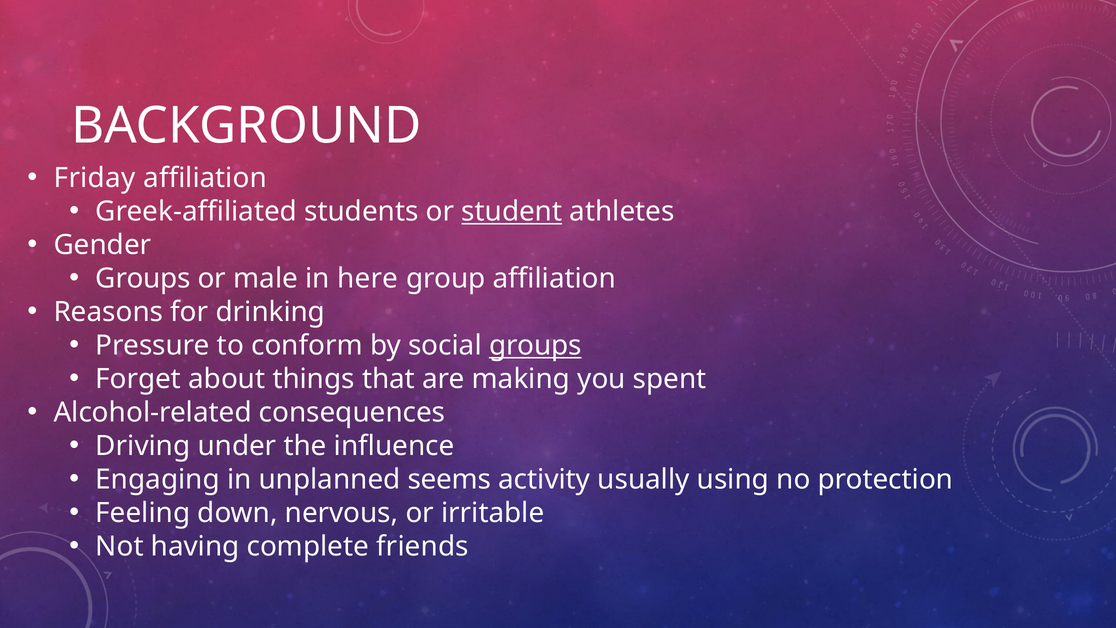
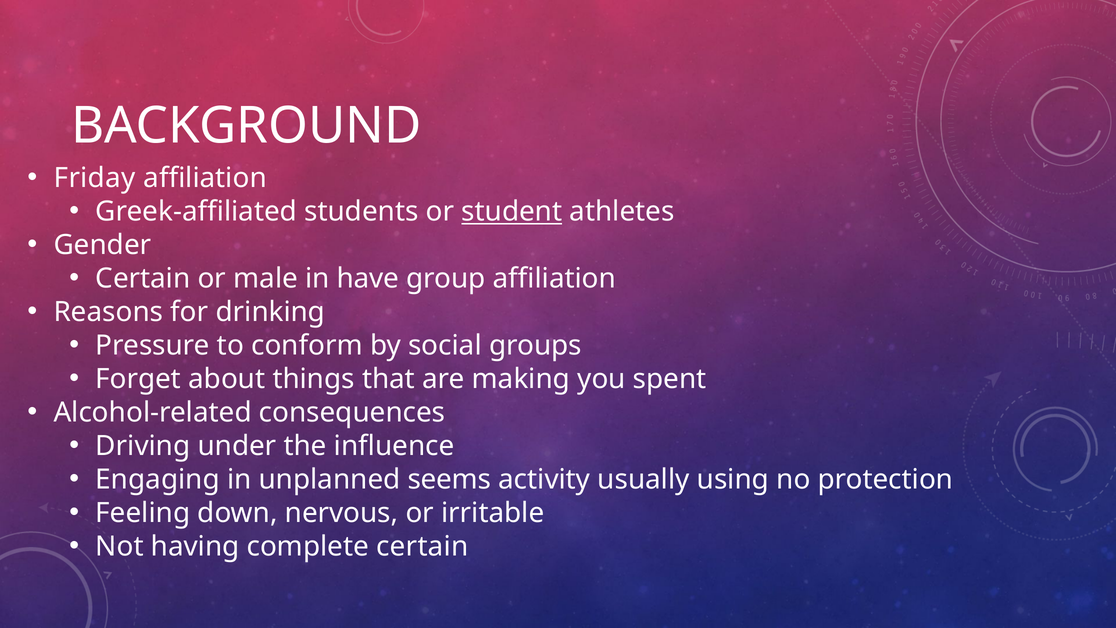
Groups at (143, 279): Groups -> Certain
here: here -> have
groups at (535, 346) underline: present -> none
complete friends: friends -> certain
